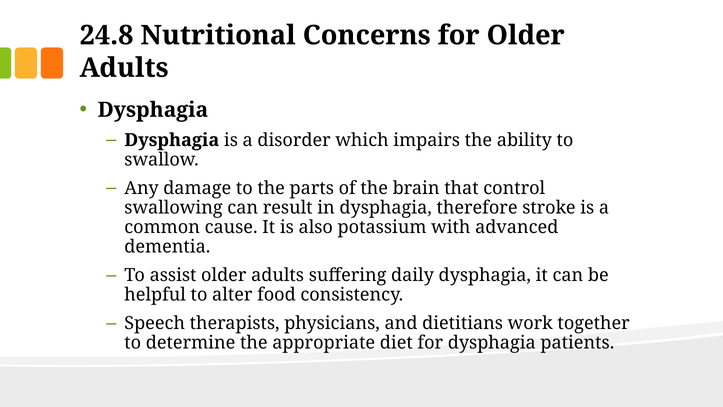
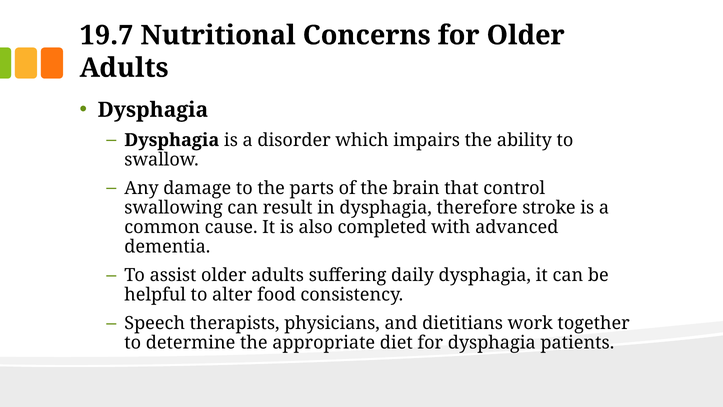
24.8: 24.8 -> 19.7
potassium: potassium -> completed
